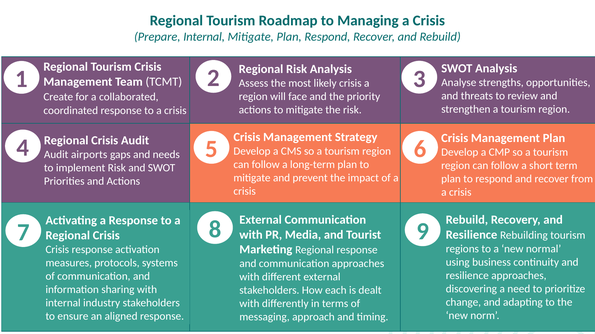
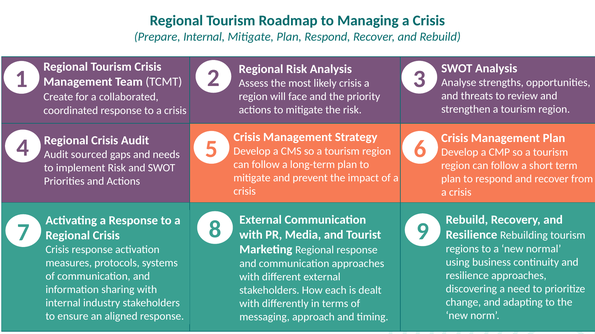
airports: airports -> sourced
